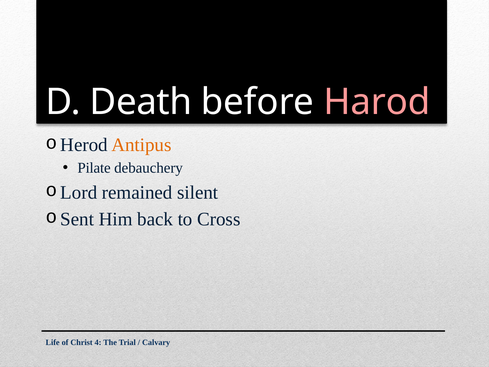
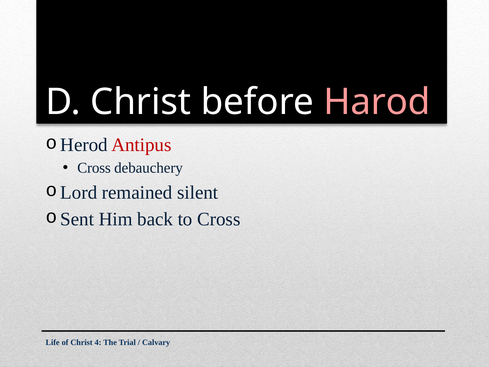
D Death: Death -> Christ
Antipus colour: orange -> red
Pilate at (94, 168): Pilate -> Cross
